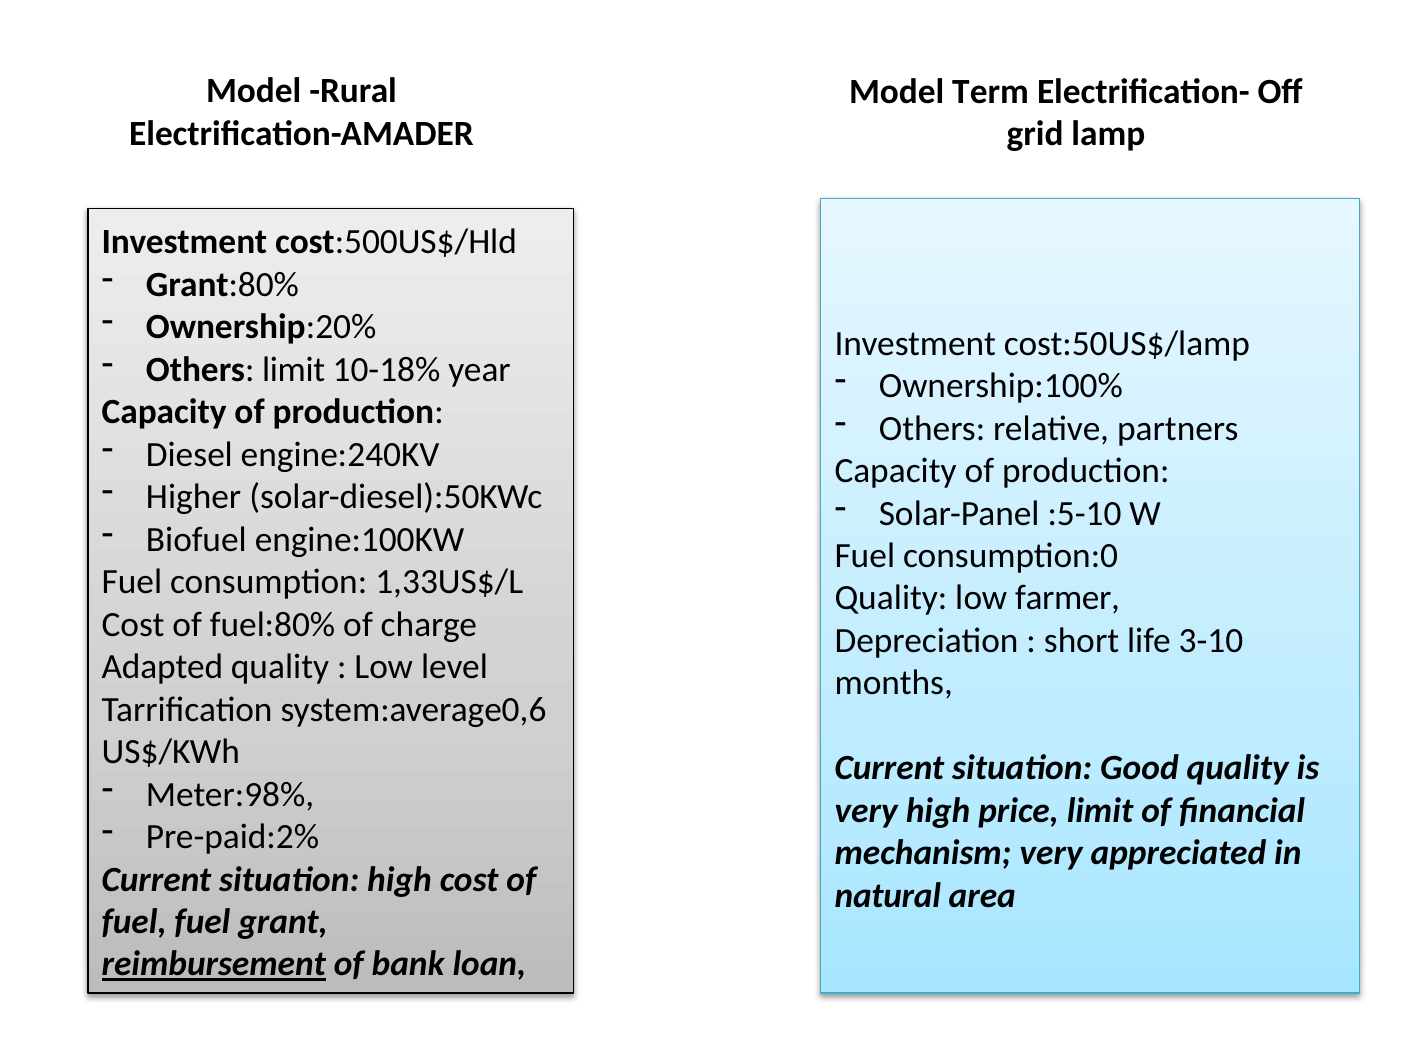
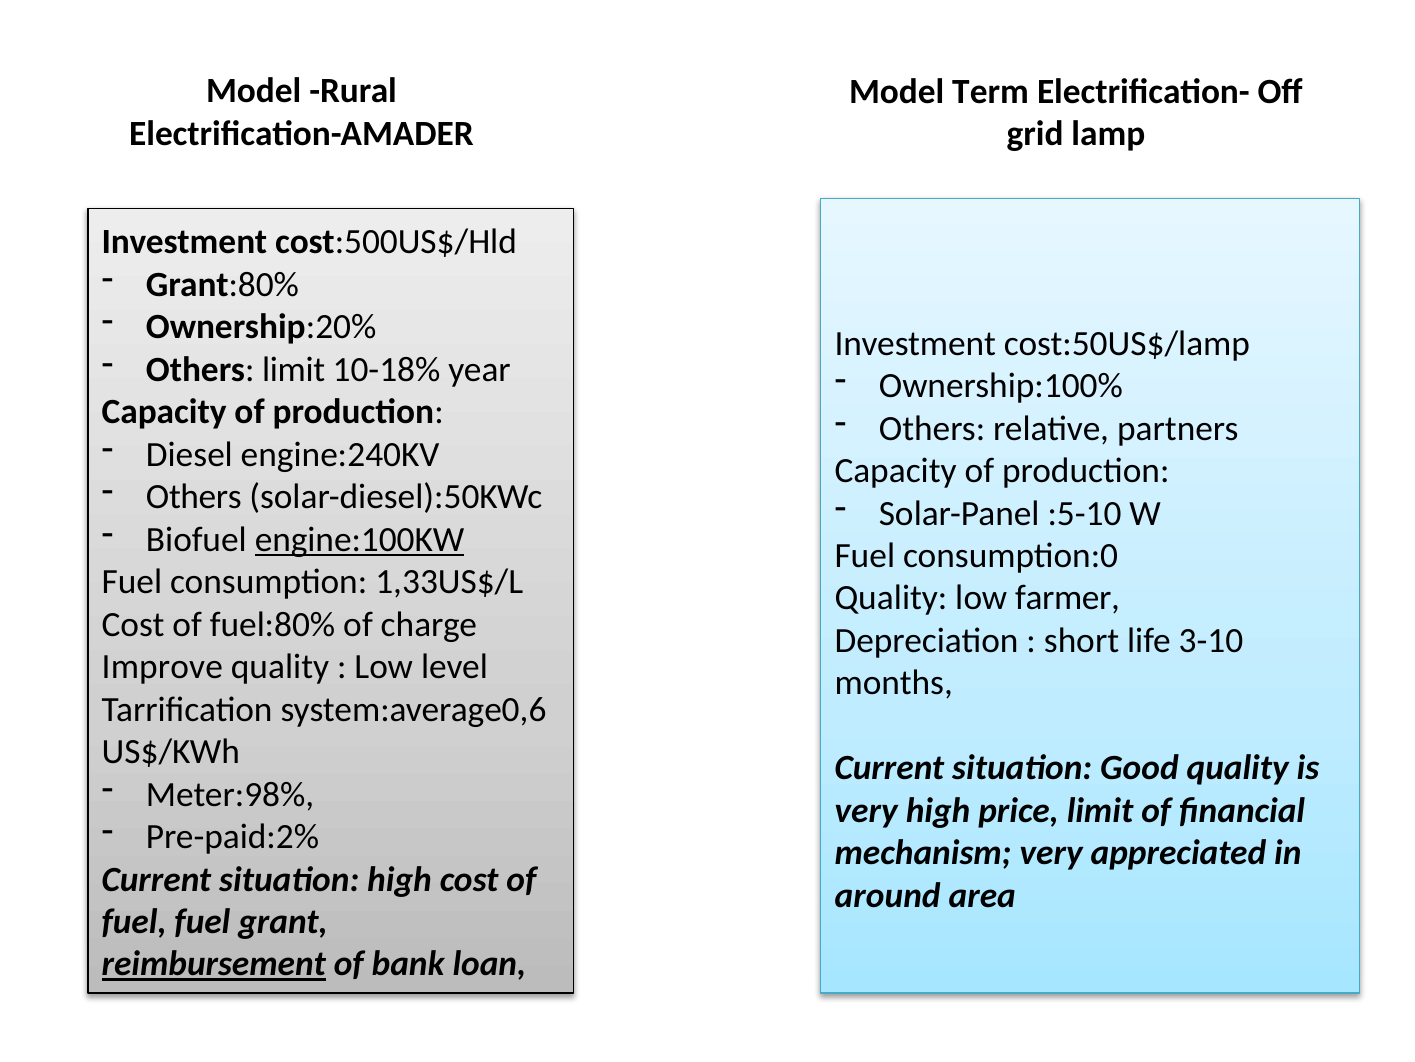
Higher at (194, 497): Higher -> Others
engine:100KW underline: none -> present
Adapted: Adapted -> Improve
natural: natural -> around
